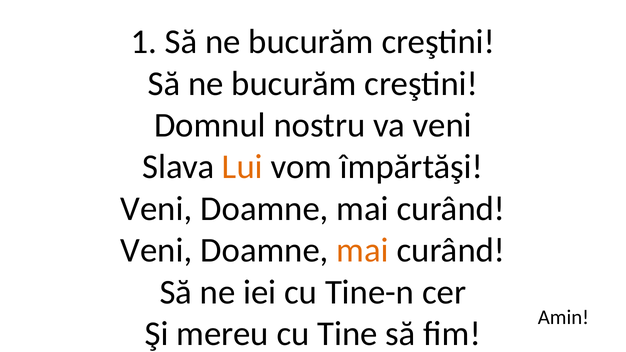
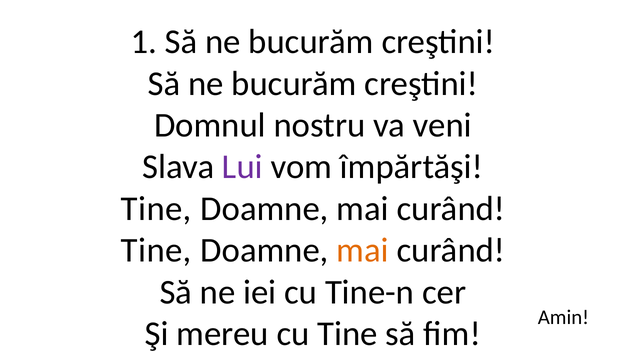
Lui colour: orange -> purple
Veni at (156, 209): Veni -> Tine
Veni at (156, 250): Veni -> Tine
